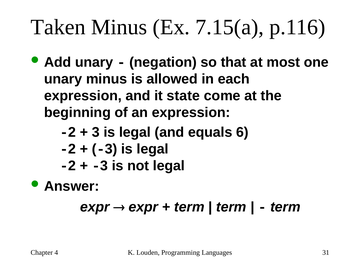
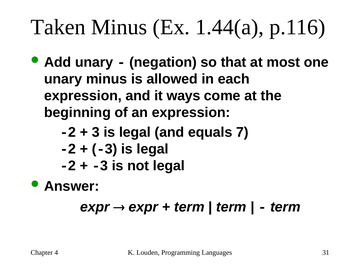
7.15(a: 7.15(a -> 1.44(a
state: state -> ways
6: 6 -> 7
